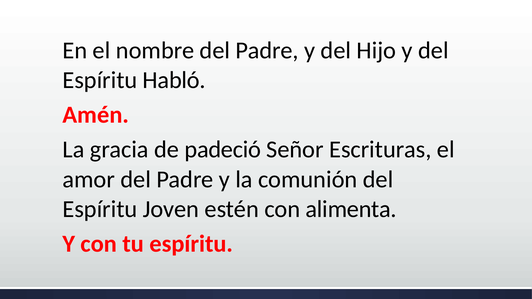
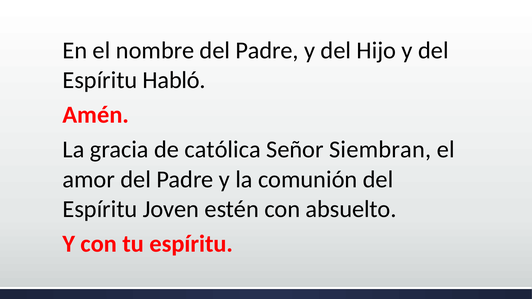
padeció: padeció -> católica
Escrituras: Escrituras -> Siembran
alimenta: alimenta -> absuelto
